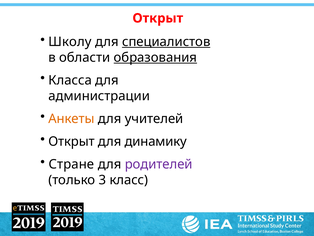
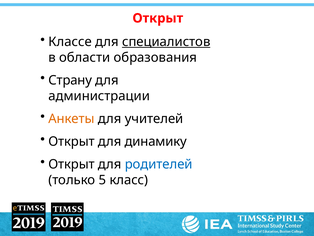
Школу: Школу -> Классе
образования underline: present -> none
Класса: Класса -> Страну
Стране at (71, 164): Стране -> Открыт
родителей colour: purple -> blue
3: 3 -> 5
